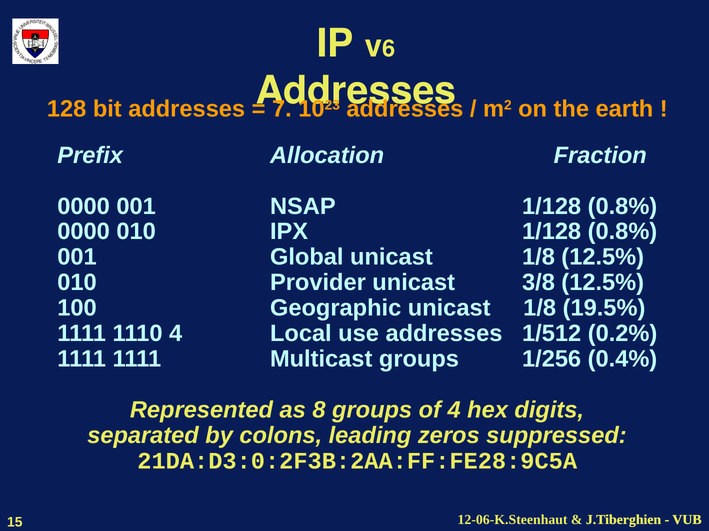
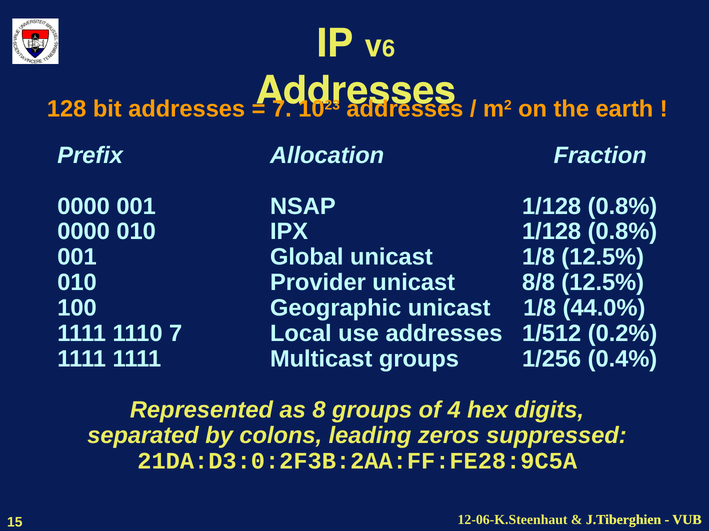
3/8: 3/8 -> 8/8
19.5%: 19.5% -> 44.0%
1110 4: 4 -> 7
